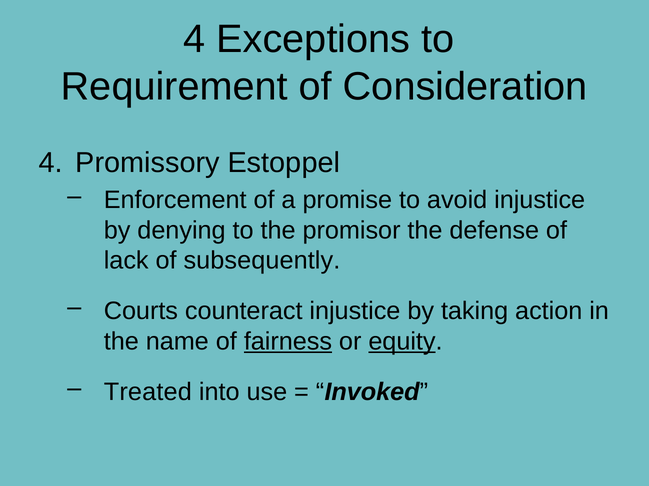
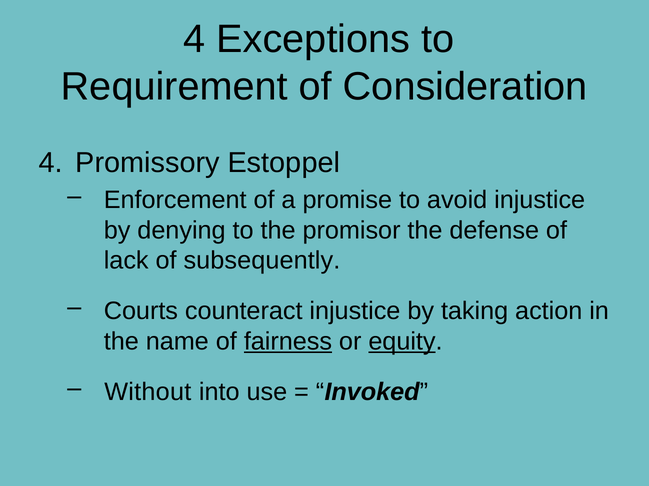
Treated: Treated -> Without
